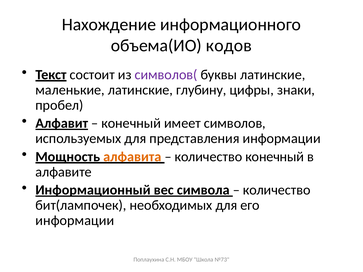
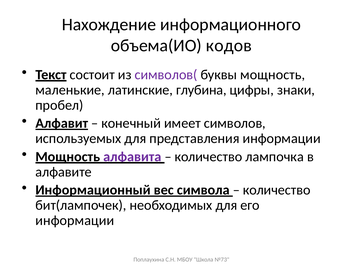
буквы латинские: латинские -> мощность
глубину: глубину -> глубина
алфавита colour: orange -> purple
количество конечный: конечный -> лампочка
